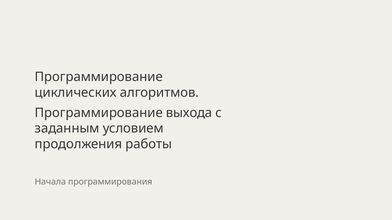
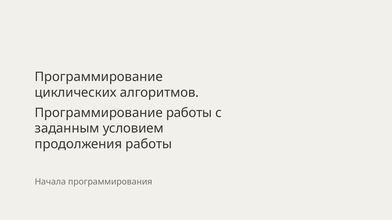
Программирование выхода: выхода -> работы
